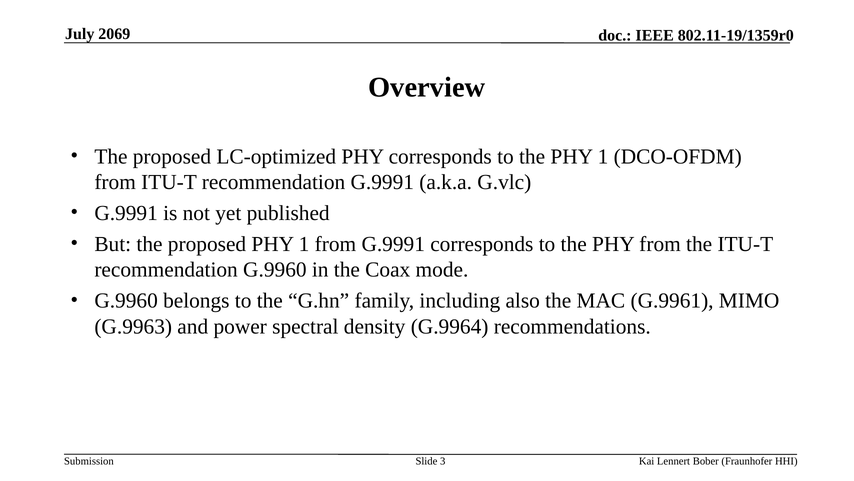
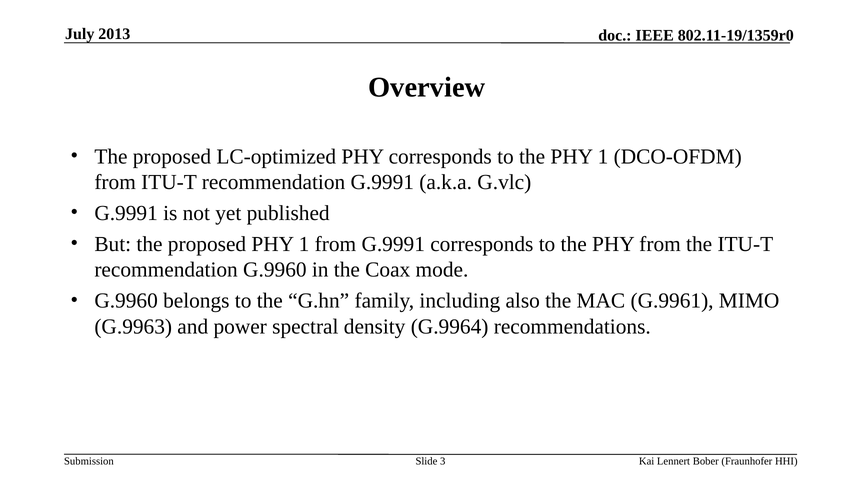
2069: 2069 -> 2013
